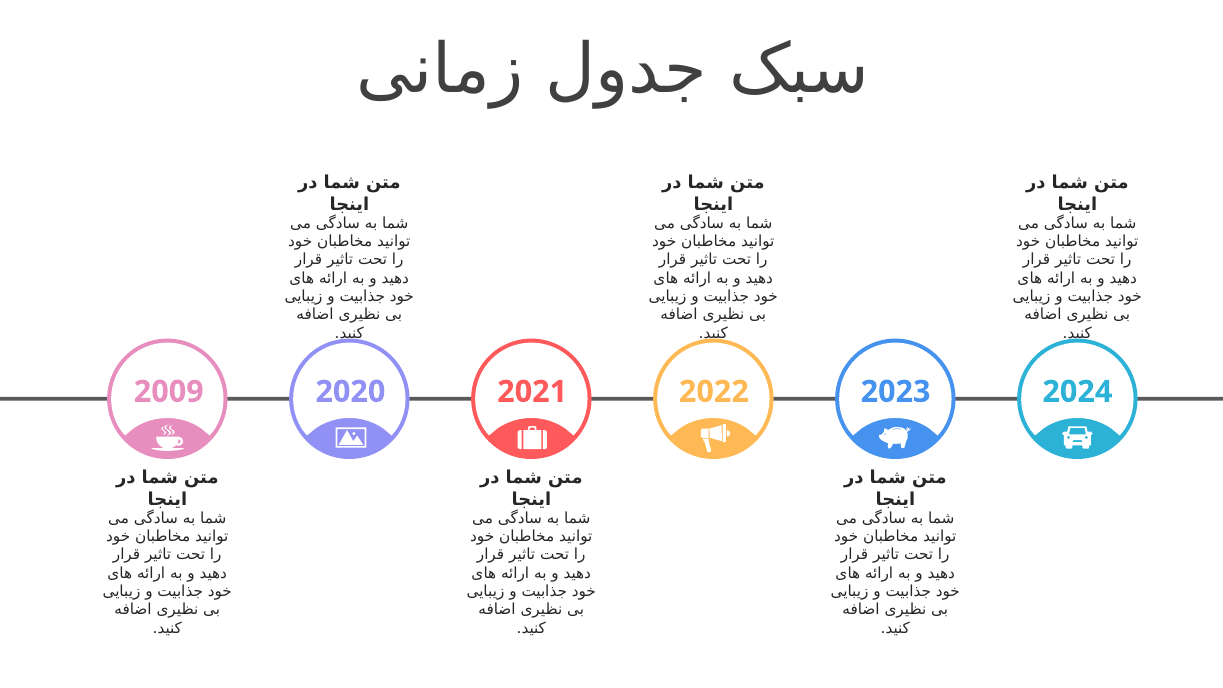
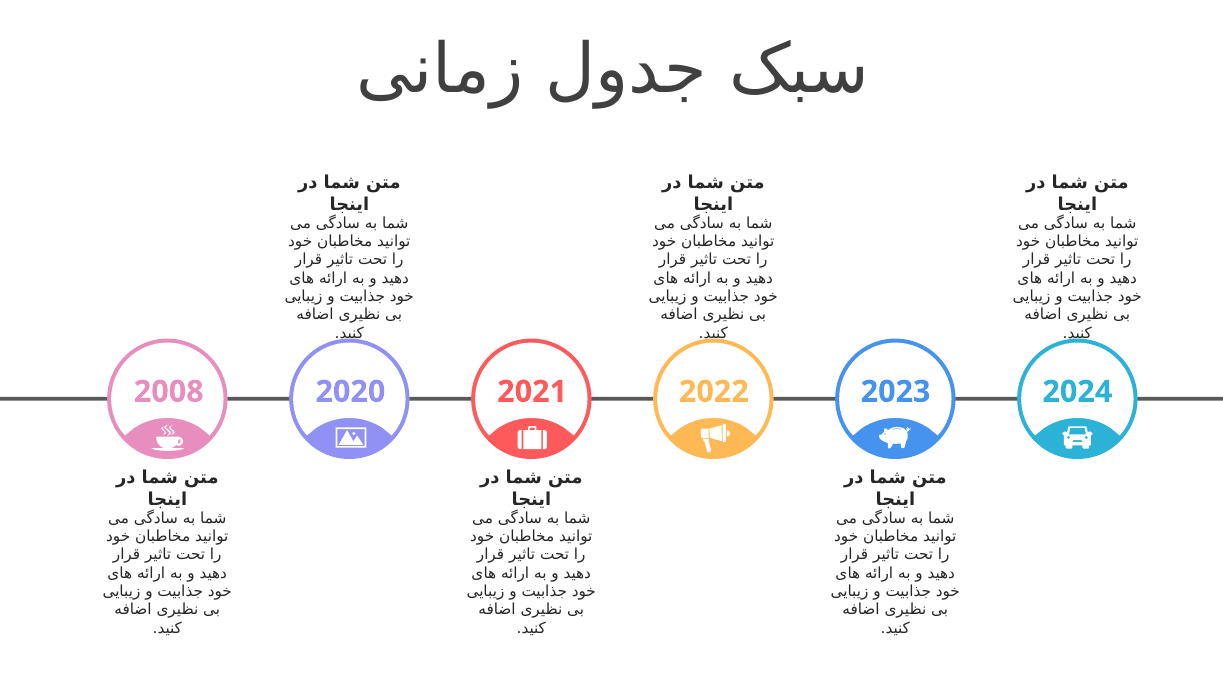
2009: 2009 -> 2008
